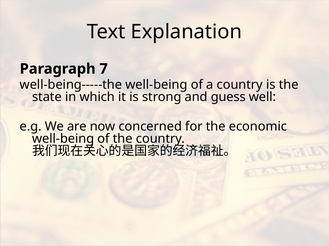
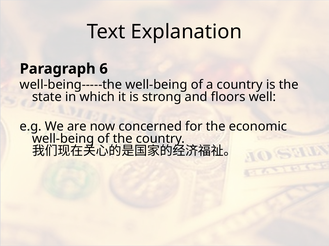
7: 7 -> 6
guess: guess -> floors
